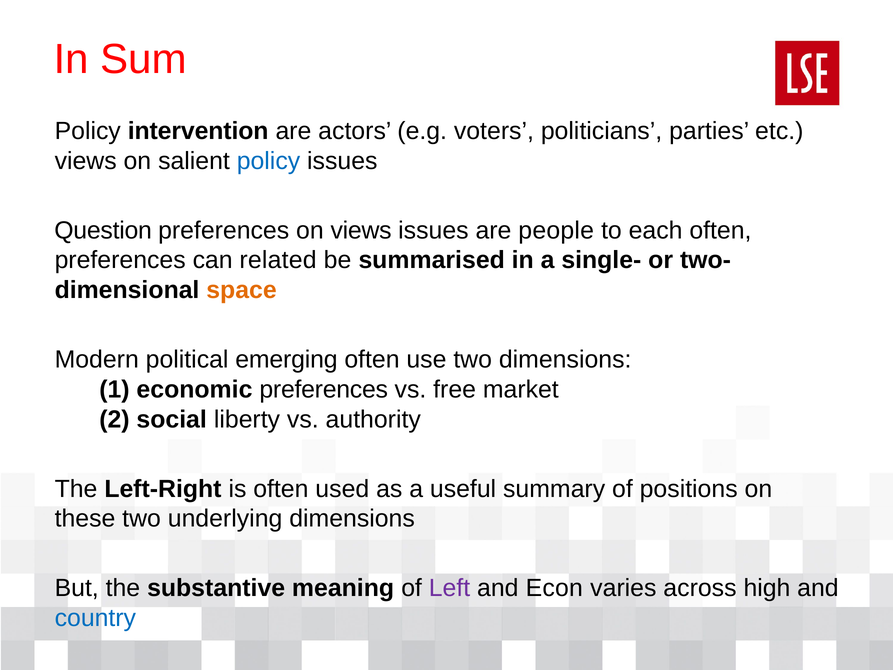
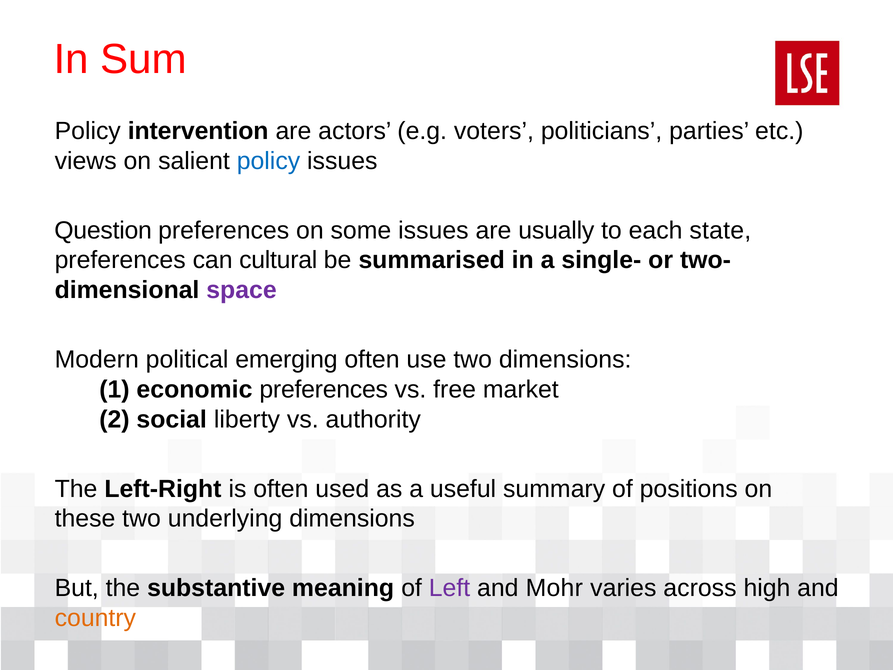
on views: views -> some
people: people -> usually
each often: often -> state
related: related -> cultural
space colour: orange -> purple
Econ: Econ -> Mohr
country colour: blue -> orange
